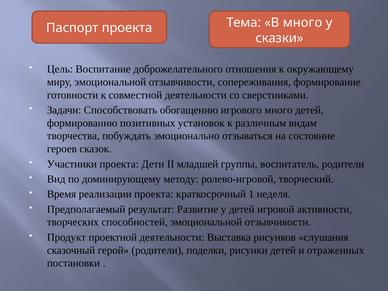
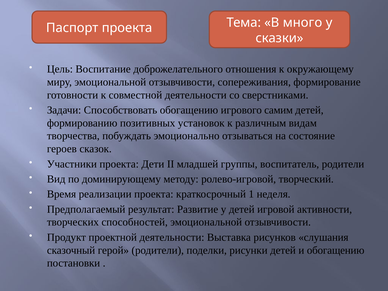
игрового много: много -> самим
и отраженных: отраженных -> обогащению
